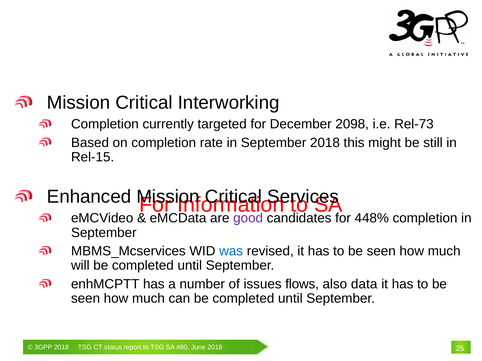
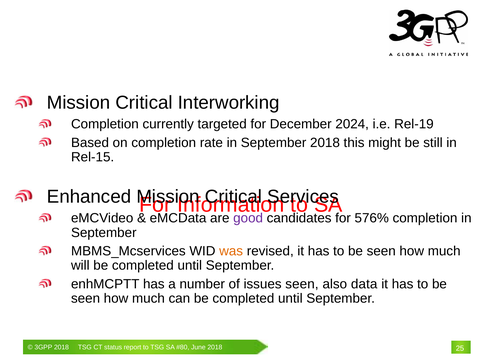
2098: 2098 -> 2024
Rel-73: Rel-73 -> Rel-19
448%: 448% -> 576%
was colour: blue -> orange
issues flows: flows -> seen
